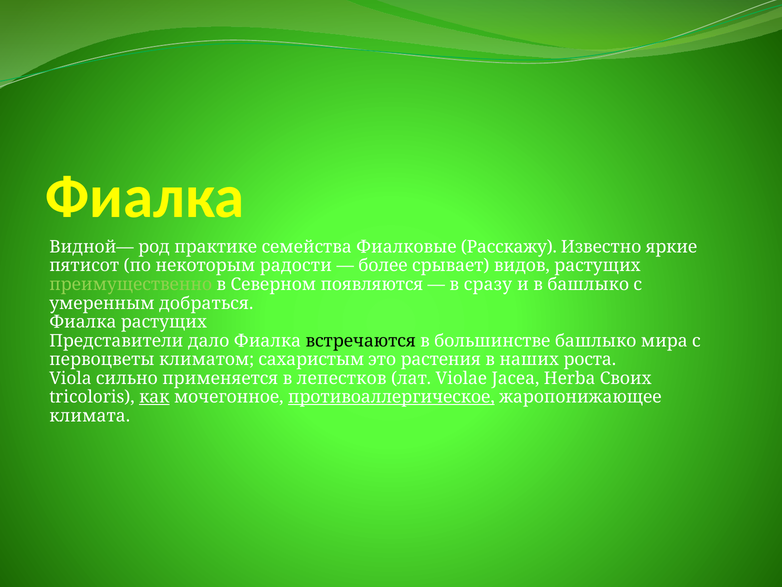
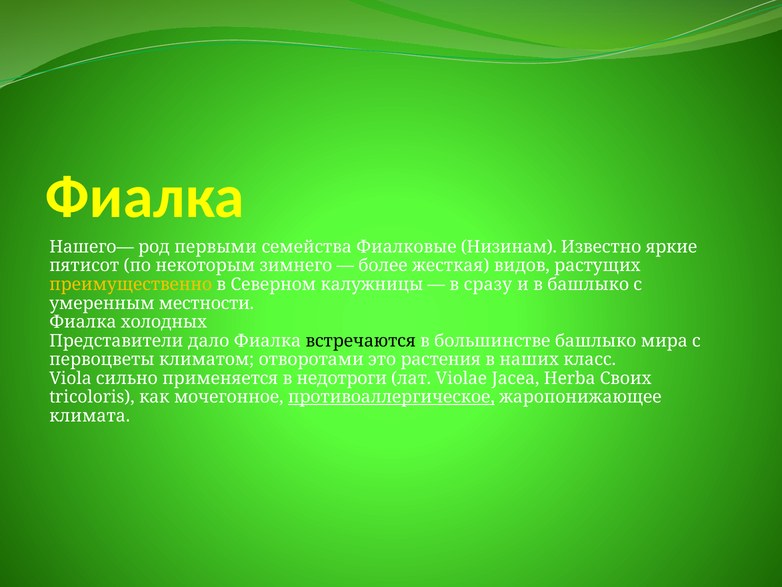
Видной—: Видной— -> Нашего—
практике: практике -> первыми
Расскажу: Расскажу -> Низинам
радости: радости -> зимнего
срывает: срывает -> жесткая
преимущественно colour: light green -> yellow
появляются: появляются -> калужницы
добраться: добраться -> местности
Фиалка растущих: растущих -> холодных
сахаристым: сахаристым -> отворотами
роста: роста -> класс
лепестков: лепестков -> недотроги
как underline: present -> none
